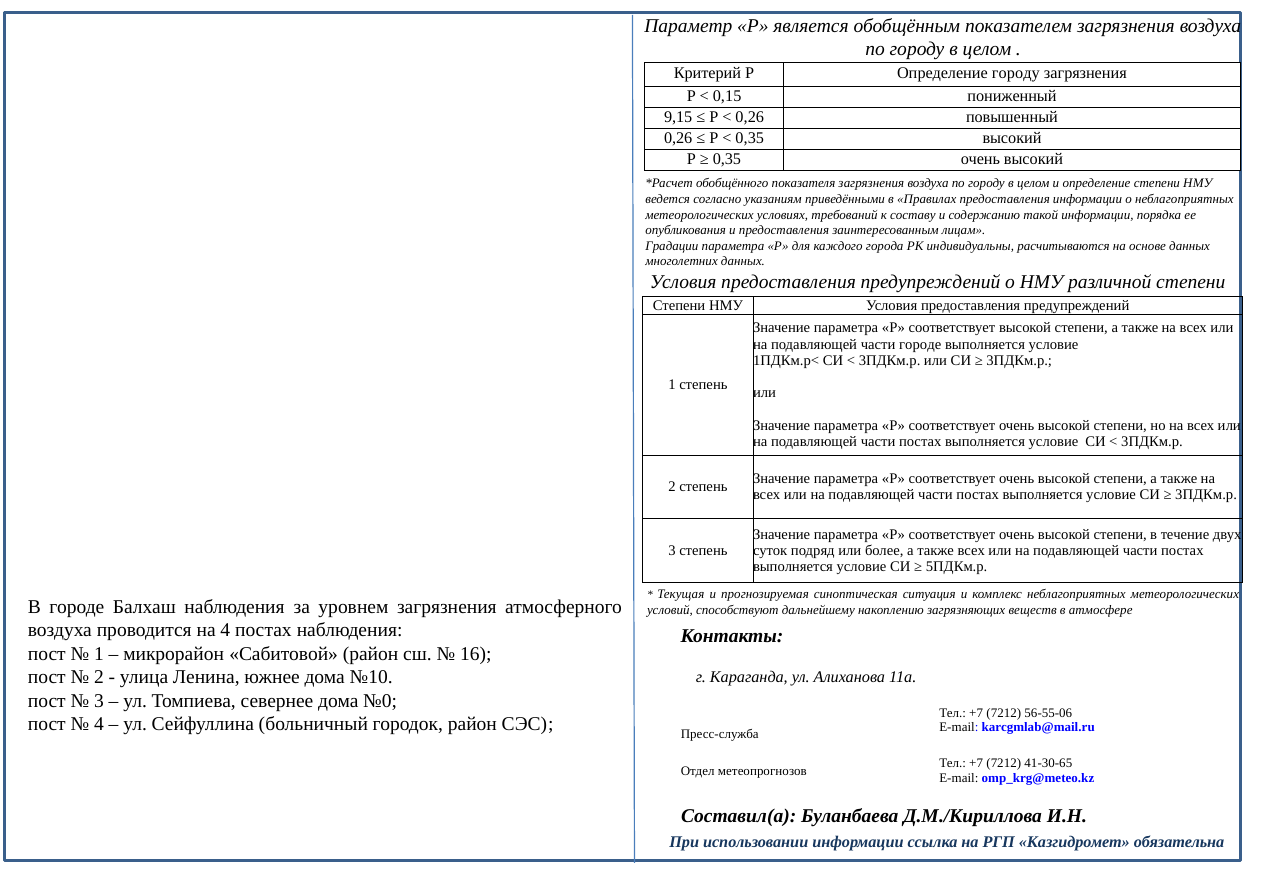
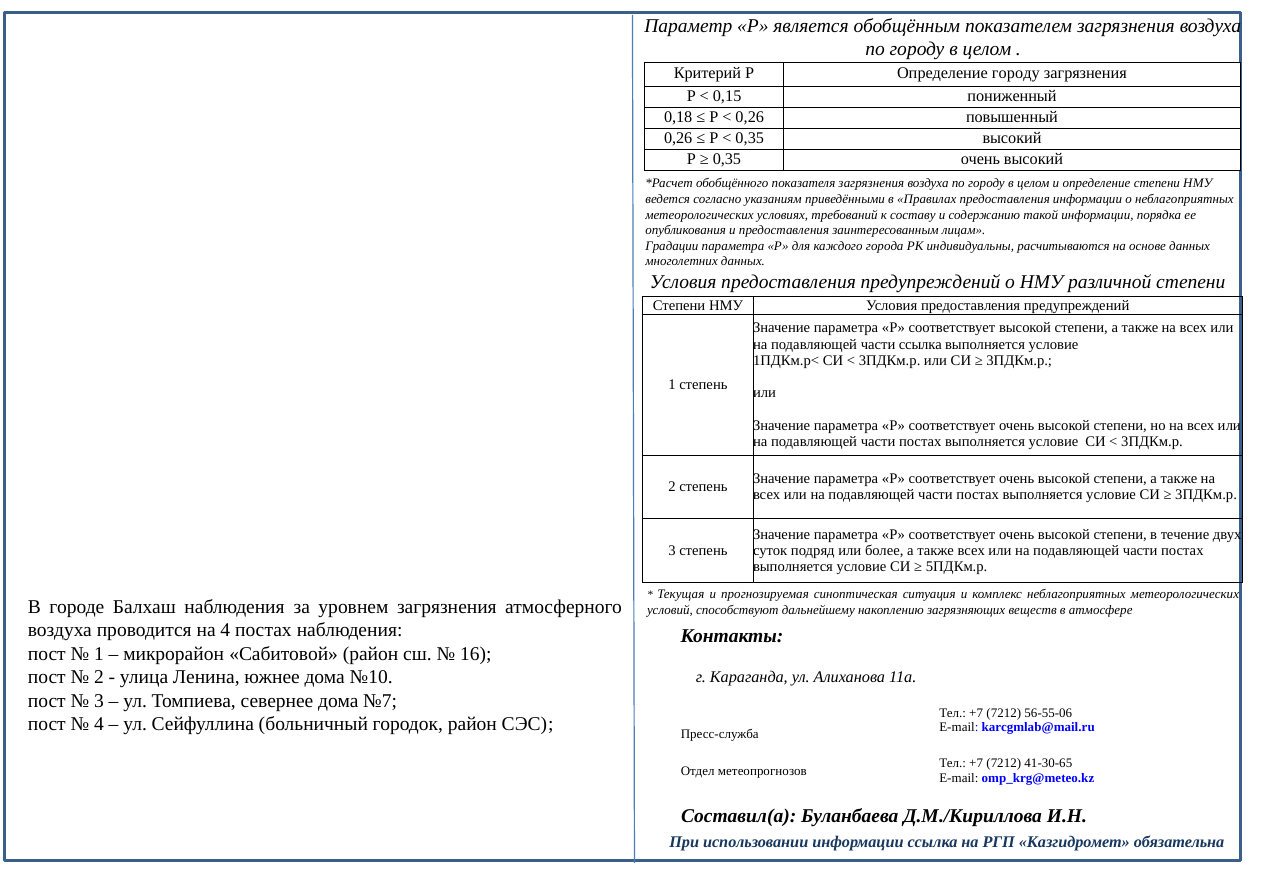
9,15: 9,15 -> 0,18
части городе: городе -> ссылка
№0: №0 -> №7
